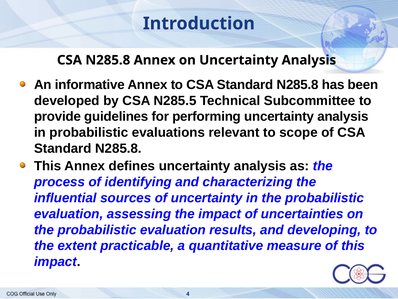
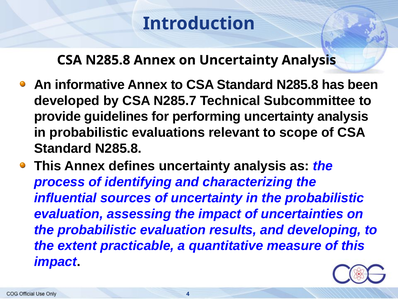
N285.5: N285.5 -> N285.7
